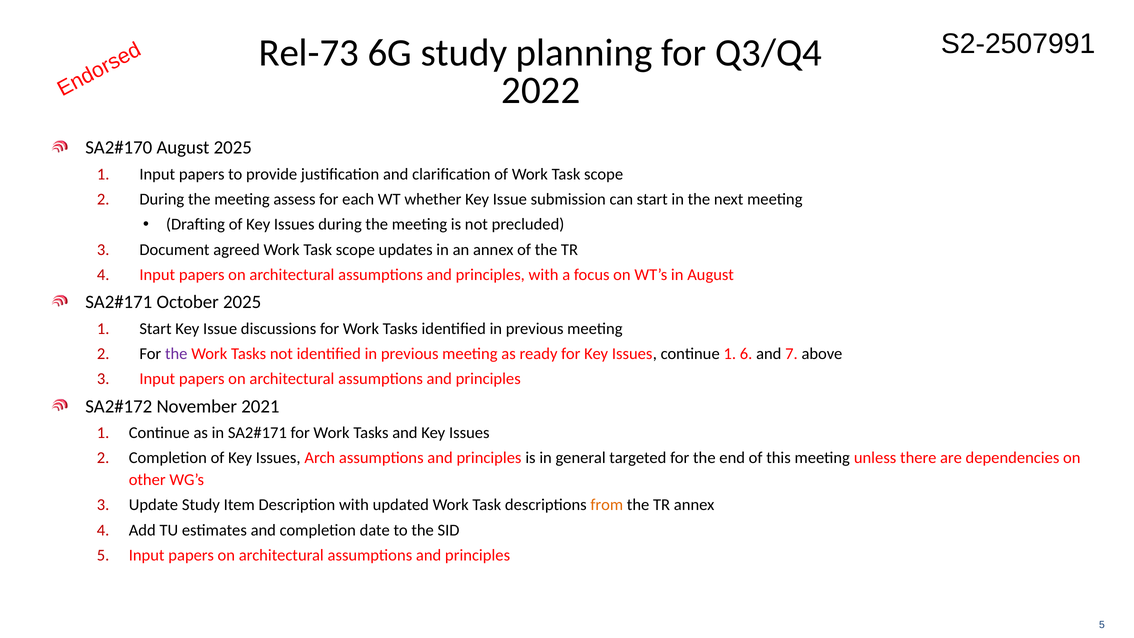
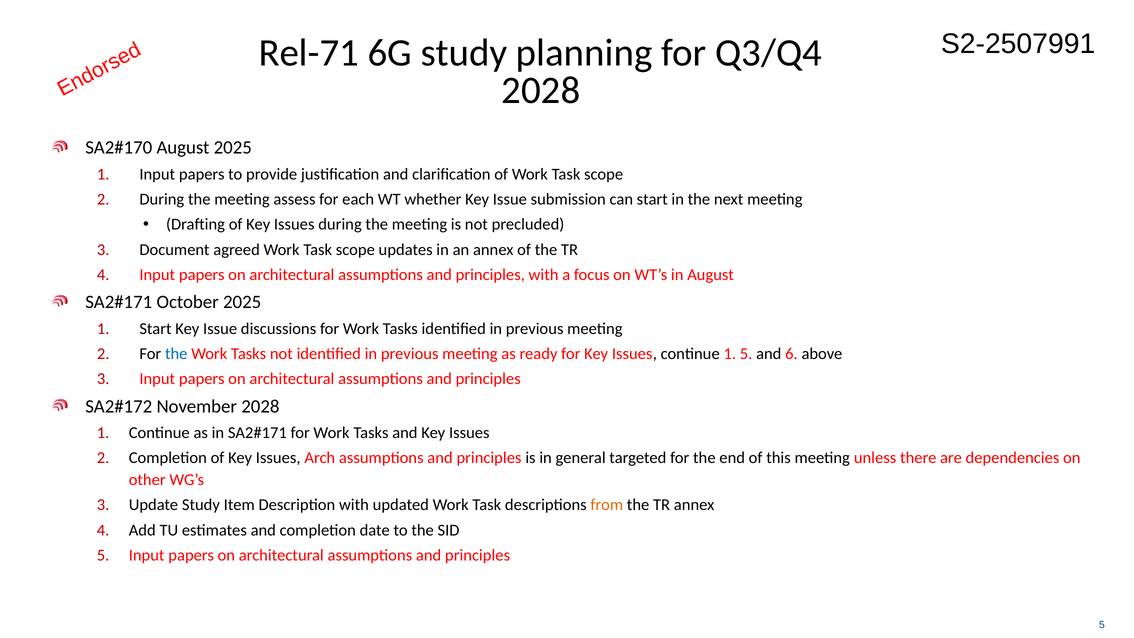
Rel-73: Rel-73 -> Rel-71
2022 at (541, 90): 2022 -> 2028
the at (176, 354) colour: purple -> blue
1 6: 6 -> 5
7: 7 -> 6
November 2021: 2021 -> 2028
